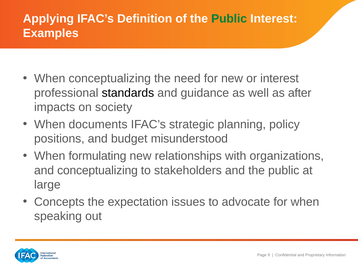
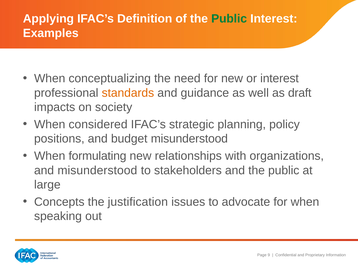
standards colour: black -> orange
after: after -> draft
documents: documents -> considered
and conceptualizing: conceptualizing -> misunderstood
expectation: expectation -> justification
